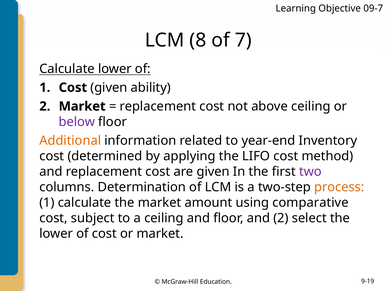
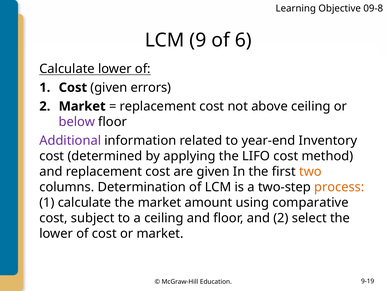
09-7: 09-7 -> 09-8
8: 8 -> 9
7: 7 -> 6
ability: ability -> errors
Additional colour: orange -> purple
two colour: purple -> orange
